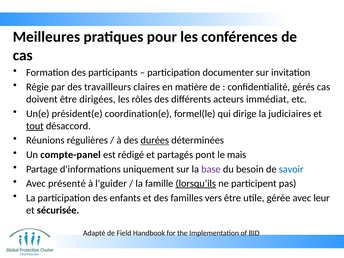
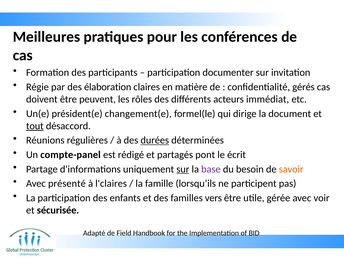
travailleurs: travailleurs -> élaboration
dirigées: dirigées -> peuvent
coordination(e: coordination(e -> changement(e
judiciaires: judiciaires -> document
mais: mais -> écrit
sur at (183, 169) underline: none -> present
savoir colour: blue -> orange
l'guider: l'guider -> l'claires
lorsqu’ils underline: present -> none
leur: leur -> voir
